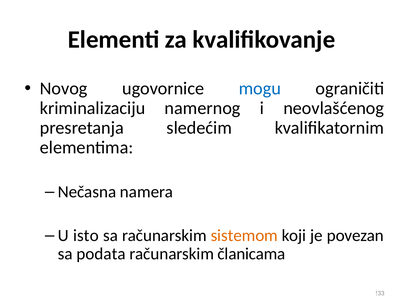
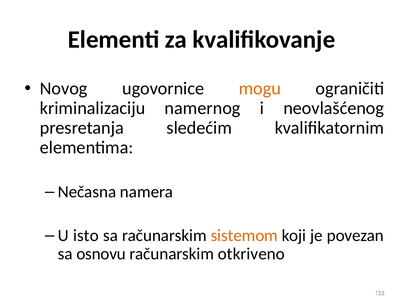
mogu colour: blue -> orange
podata: podata -> osnovu
članicama: članicama -> otkriveno
